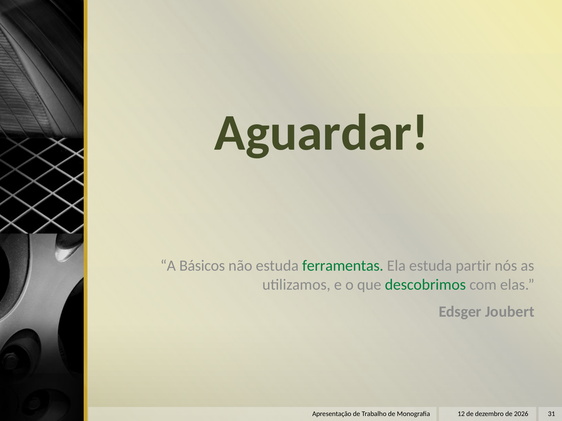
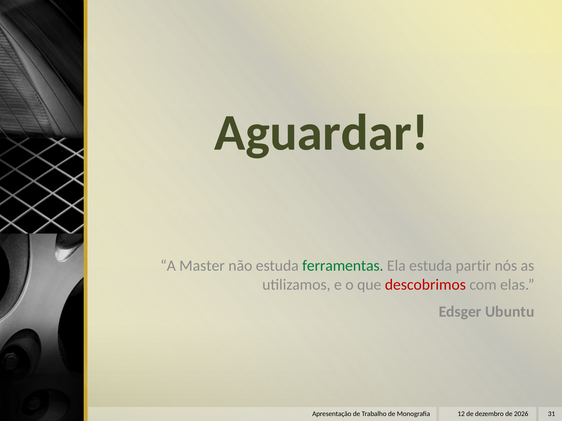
Básicos: Básicos -> Master
descobrimos colour: green -> red
Joubert: Joubert -> Ubuntu
